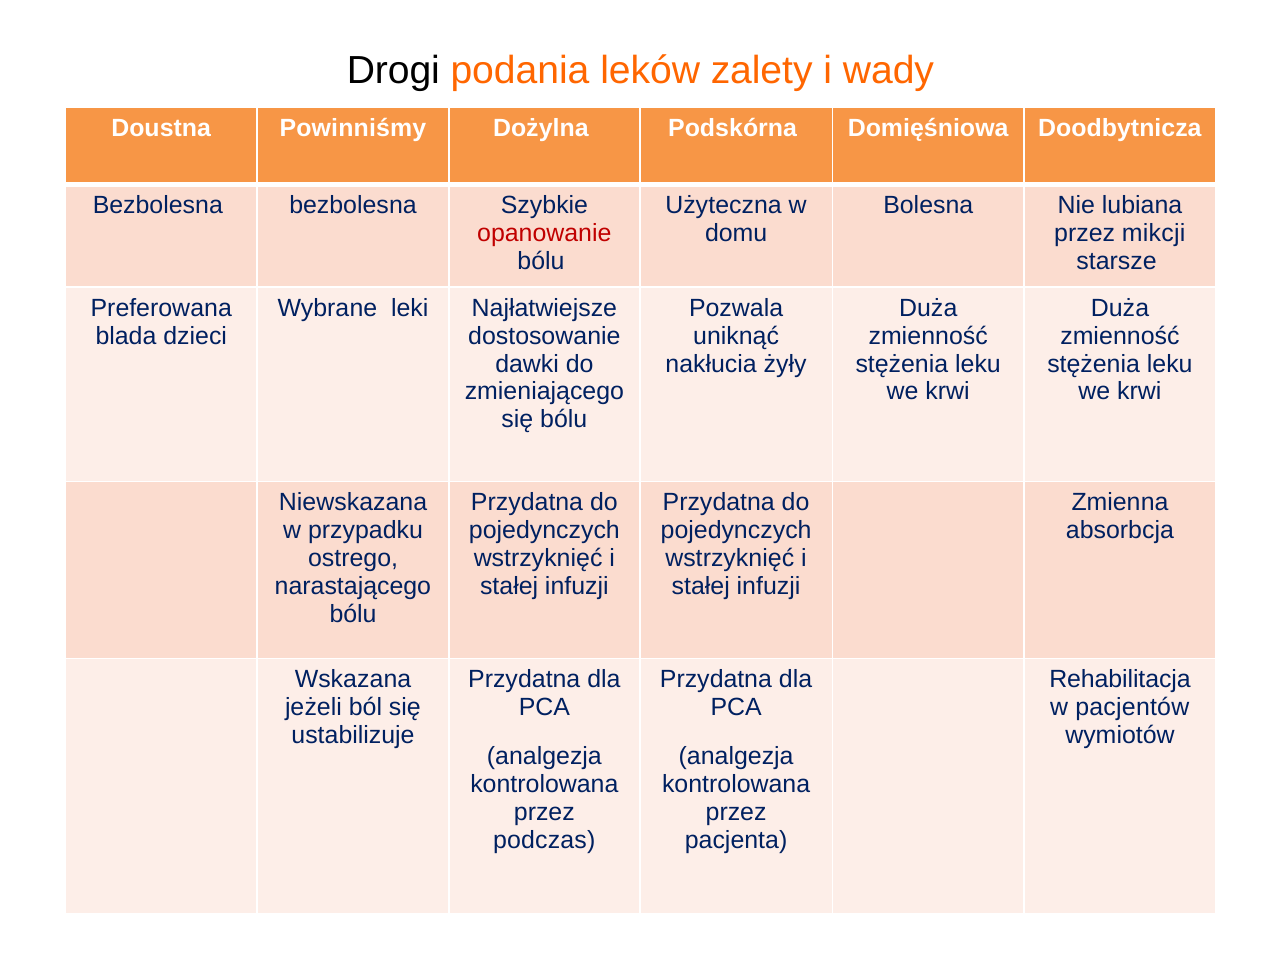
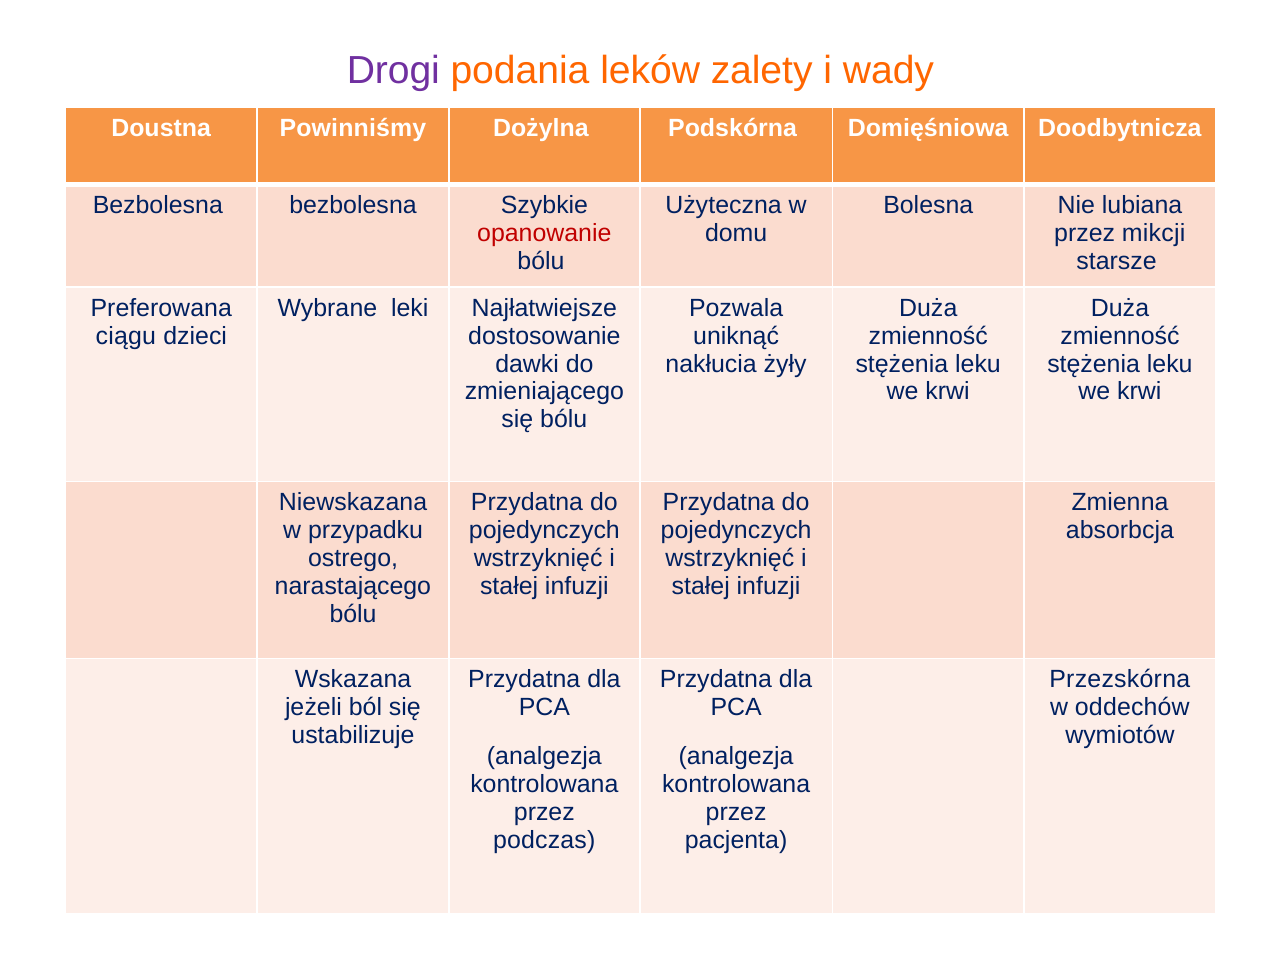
Drogi colour: black -> purple
blada: blada -> ciągu
Rehabilitacja: Rehabilitacja -> Przezskórna
pacjentów: pacjentów -> oddechów
